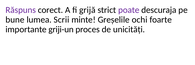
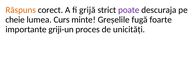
Răspuns colour: purple -> orange
bune: bune -> cheie
Scrii: Scrii -> Curs
ochi: ochi -> fugă
